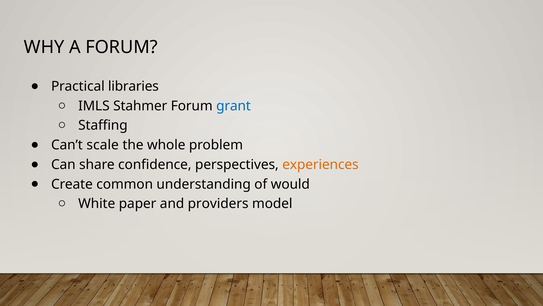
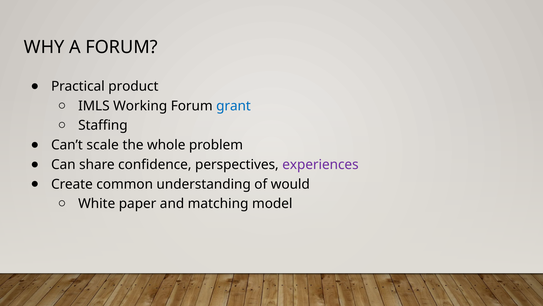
libraries: libraries -> product
Stahmer: Stahmer -> Working
experiences colour: orange -> purple
providers: providers -> matching
